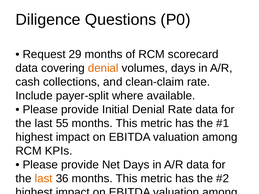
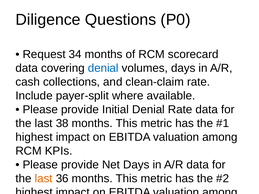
29: 29 -> 34
denial at (103, 68) colour: orange -> blue
55: 55 -> 38
